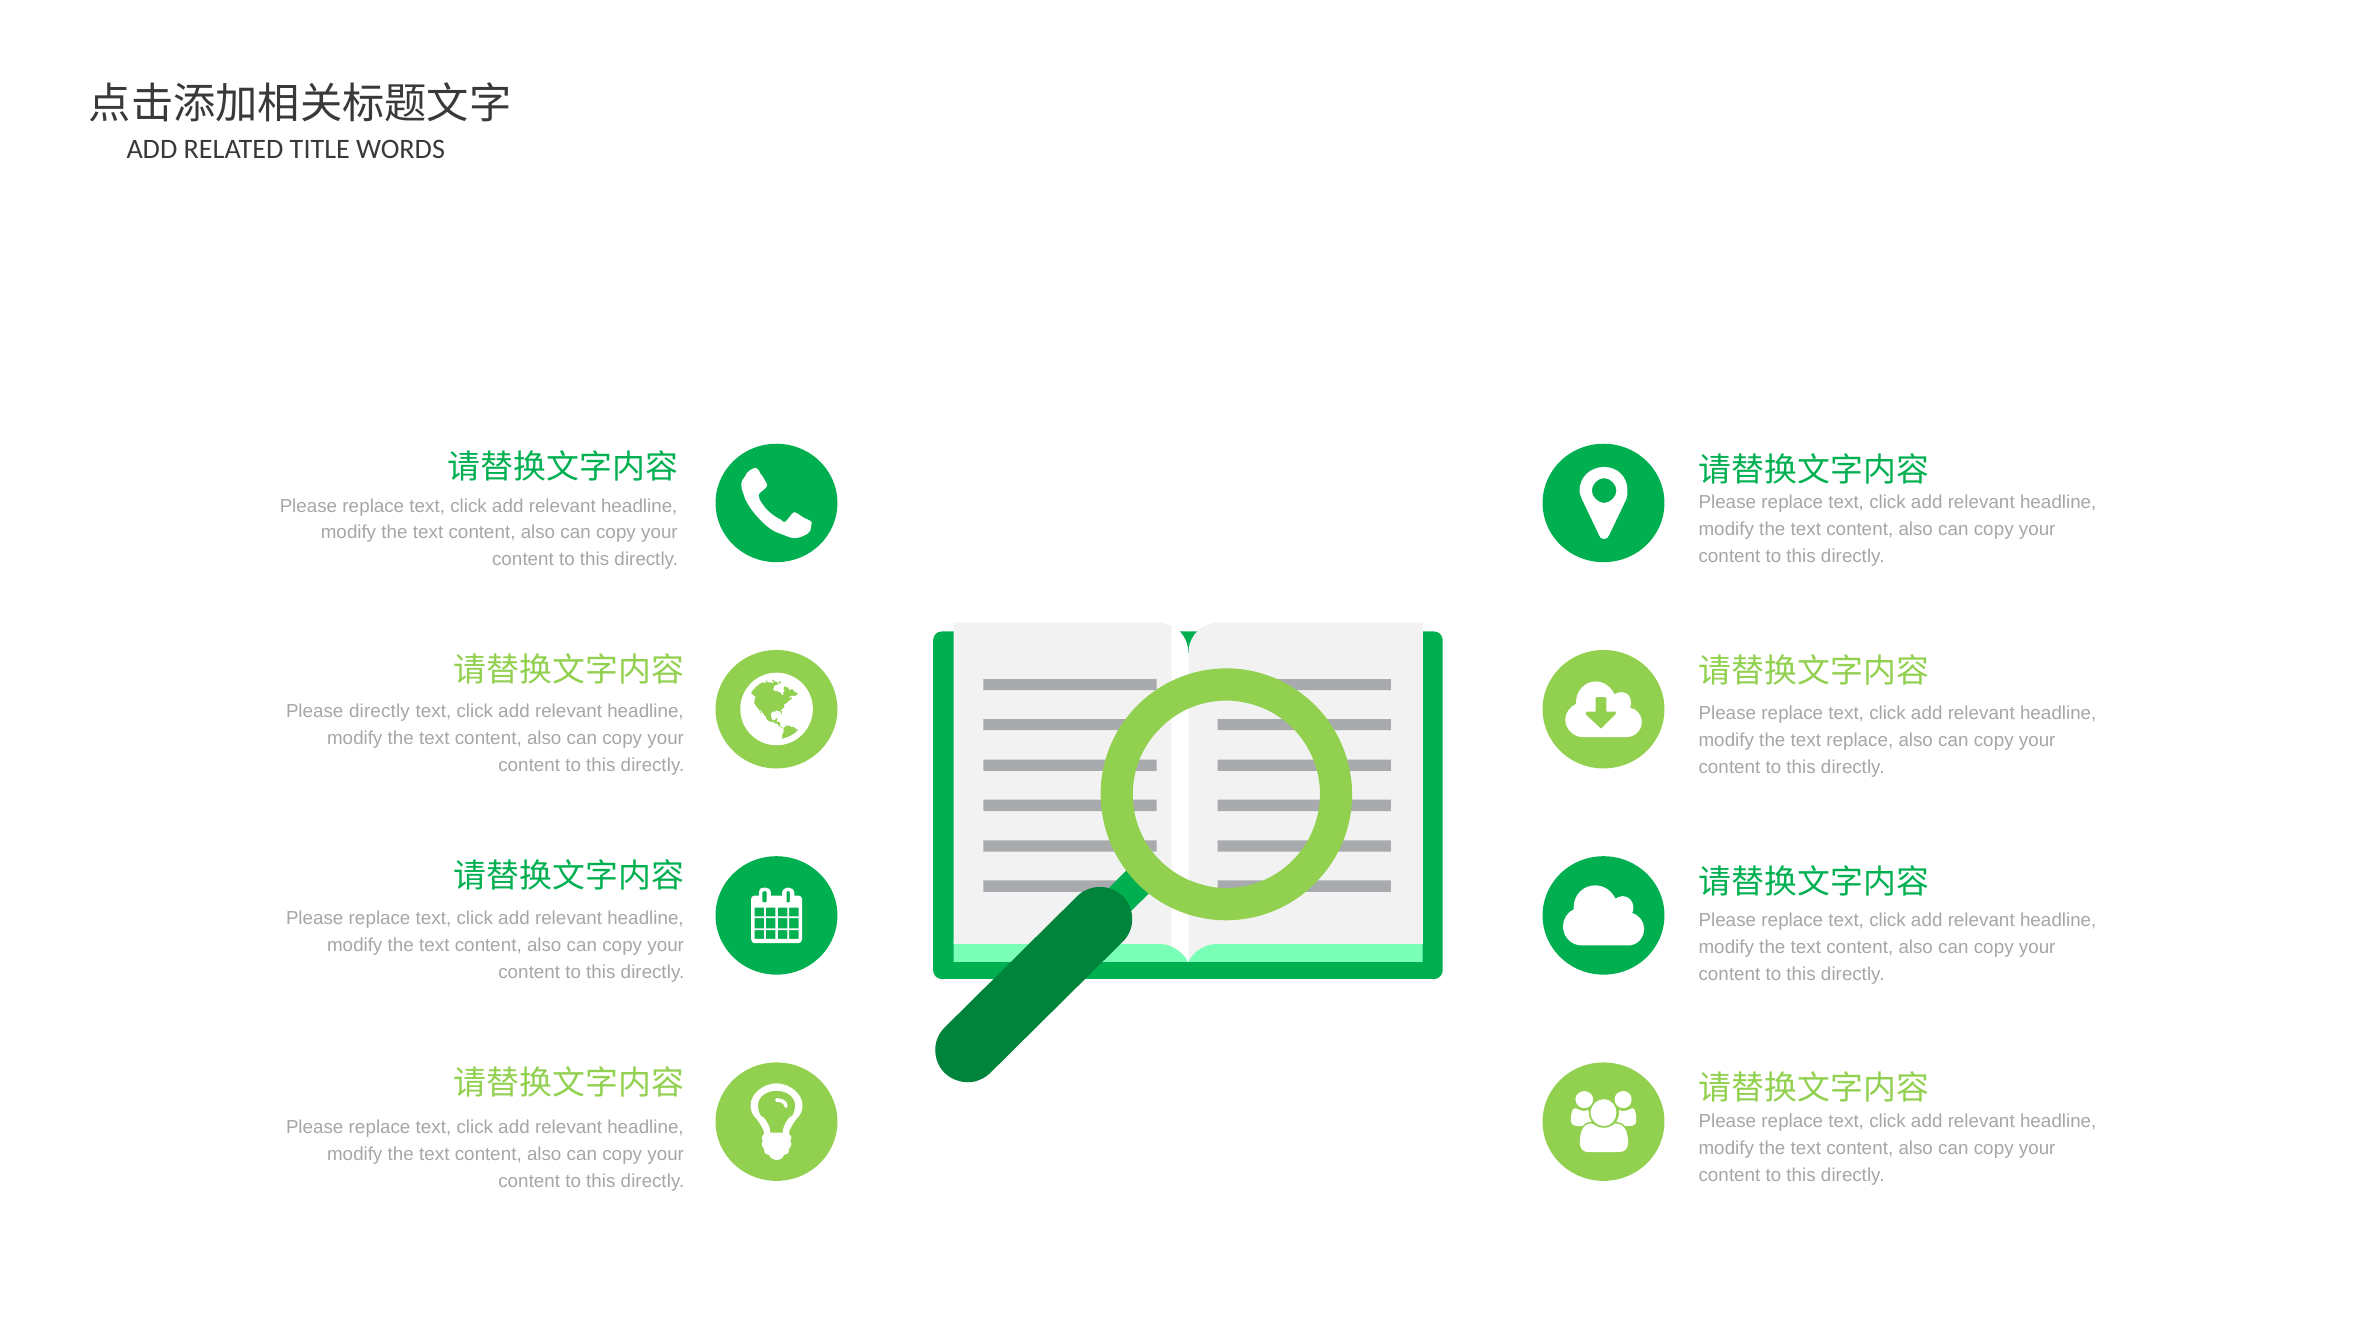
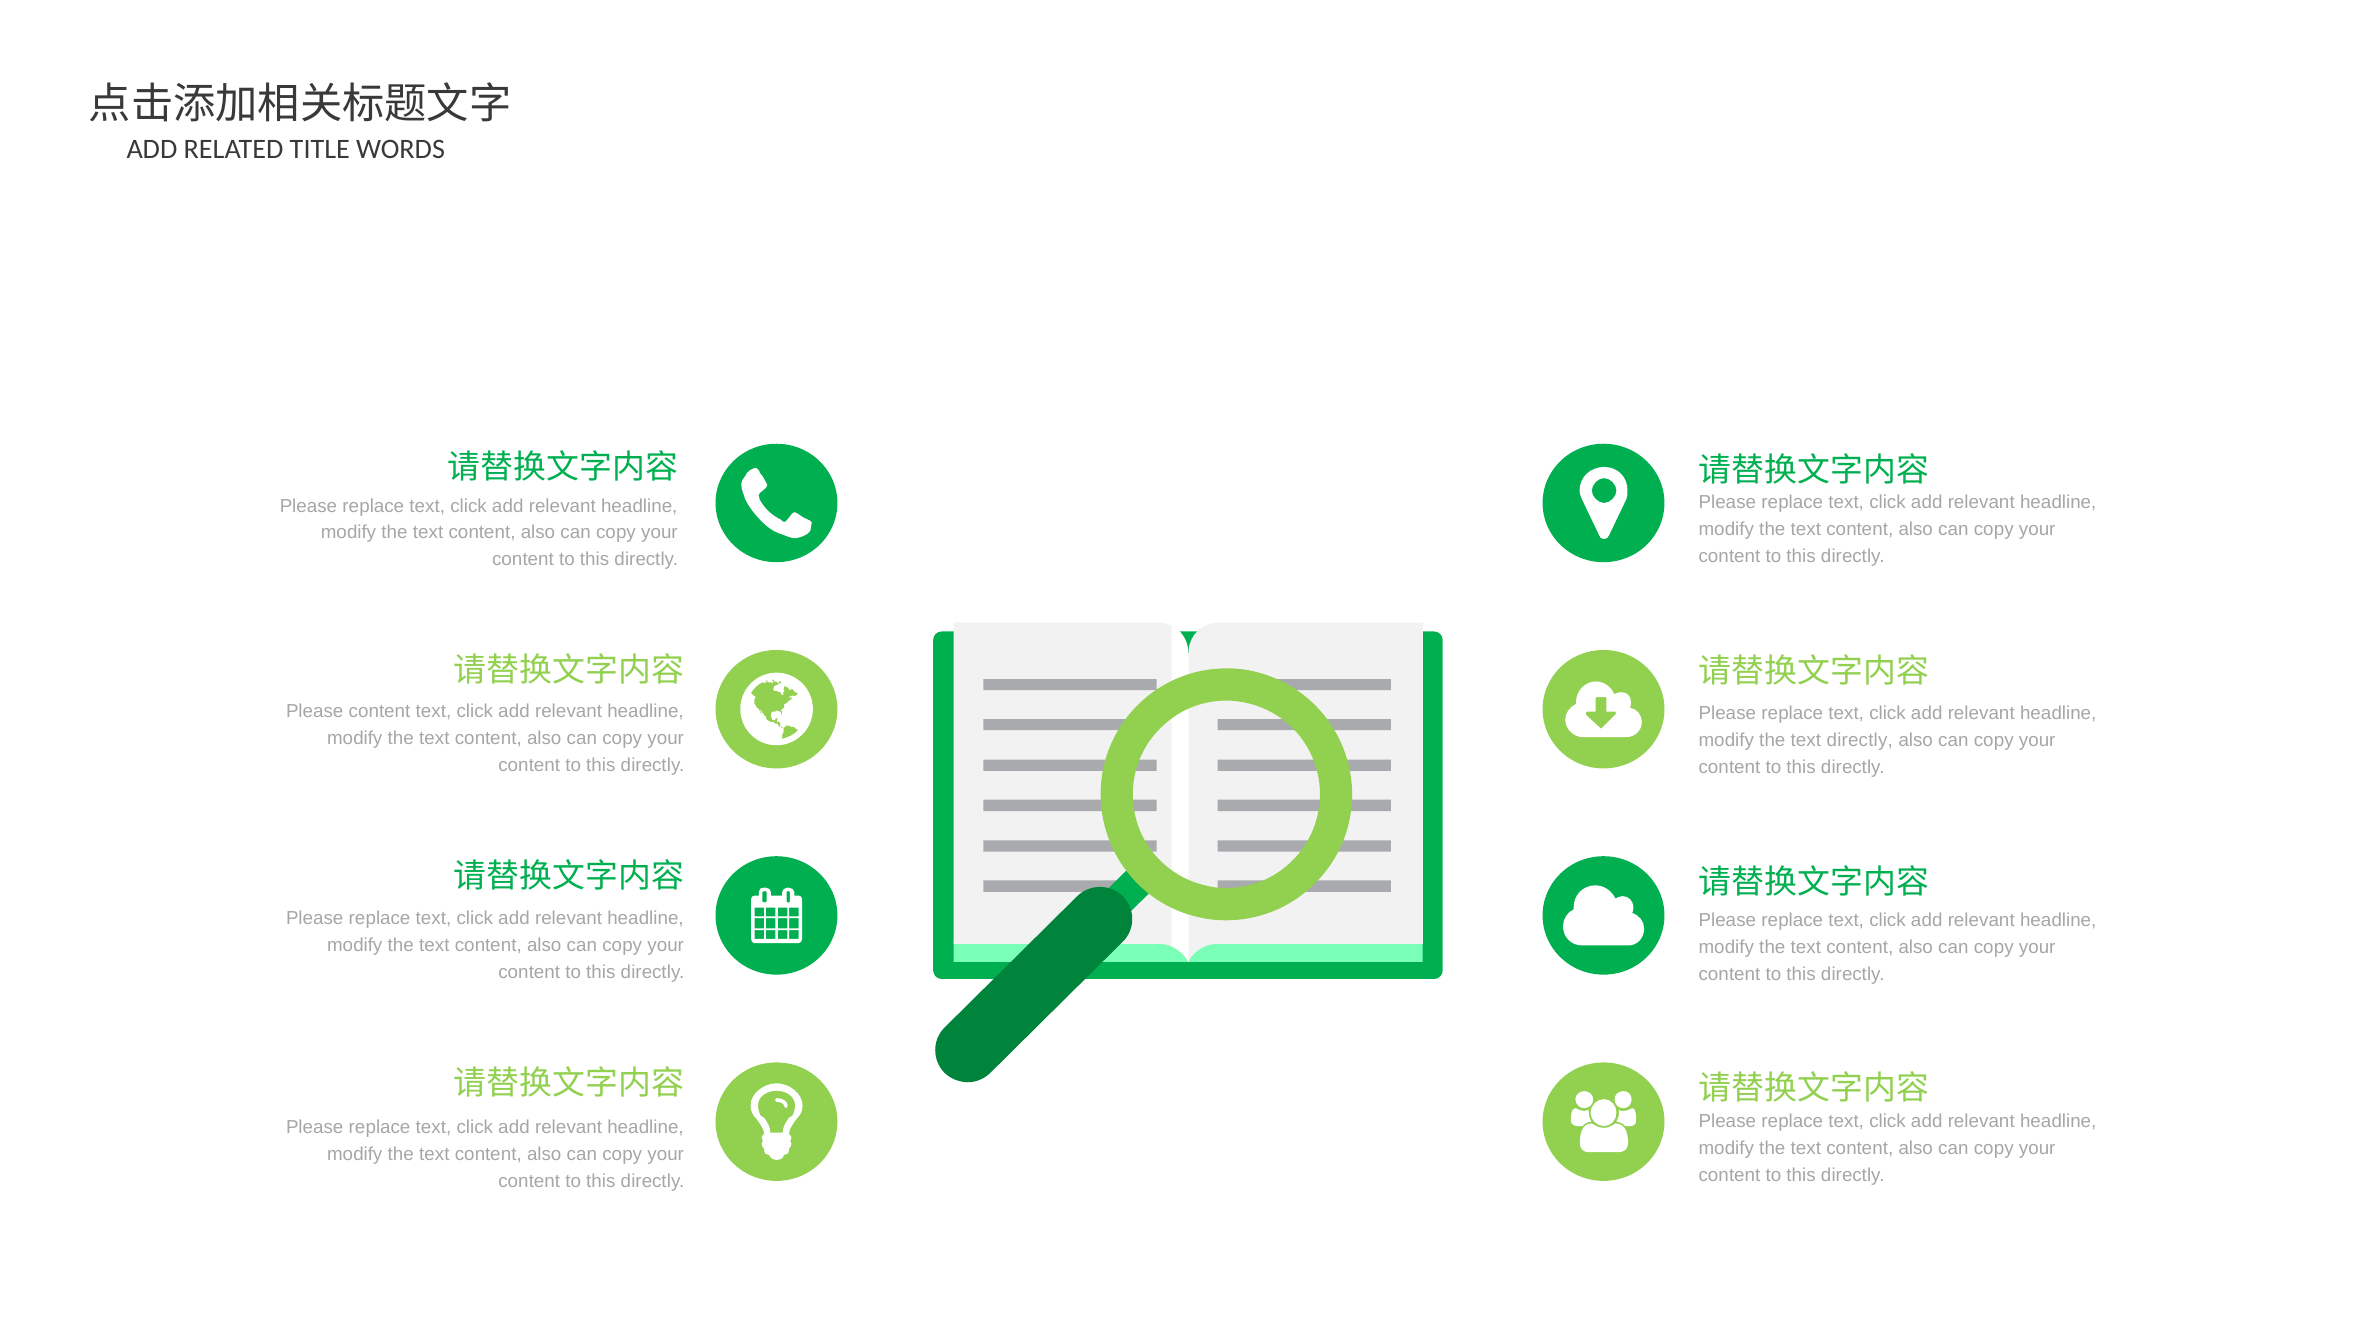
Please directly: directly -> content
text replace: replace -> directly
